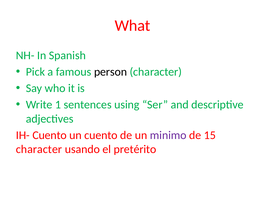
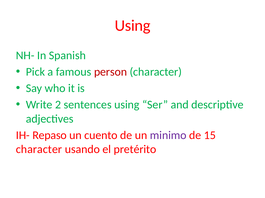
What at (133, 26): What -> Using
person colour: black -> red
1: 1 -> 2
IH- Cuento: Cuento -> Repaso
